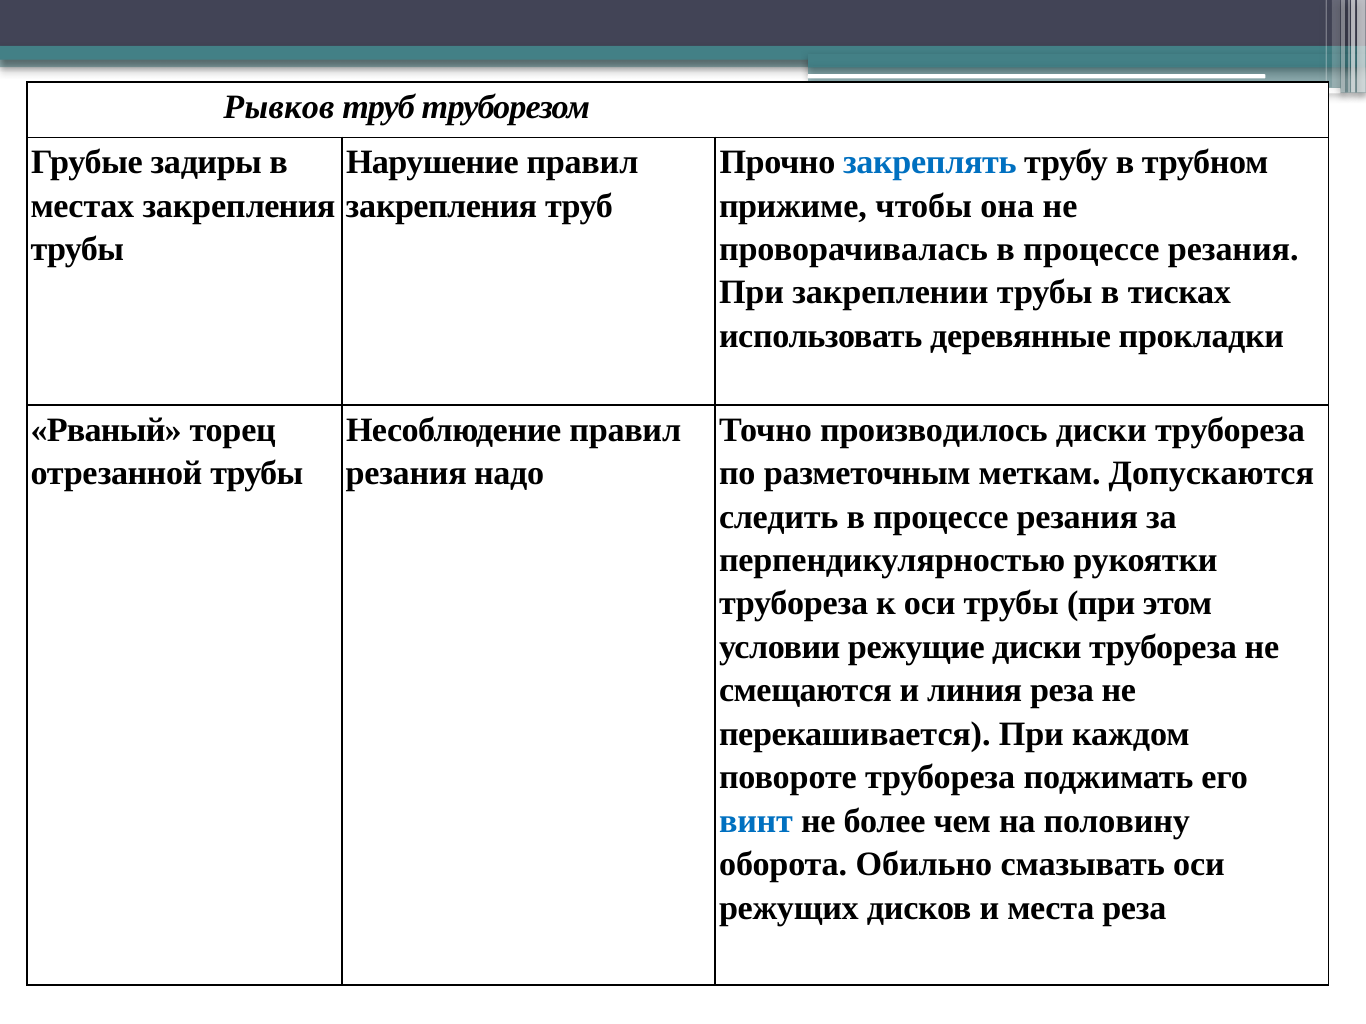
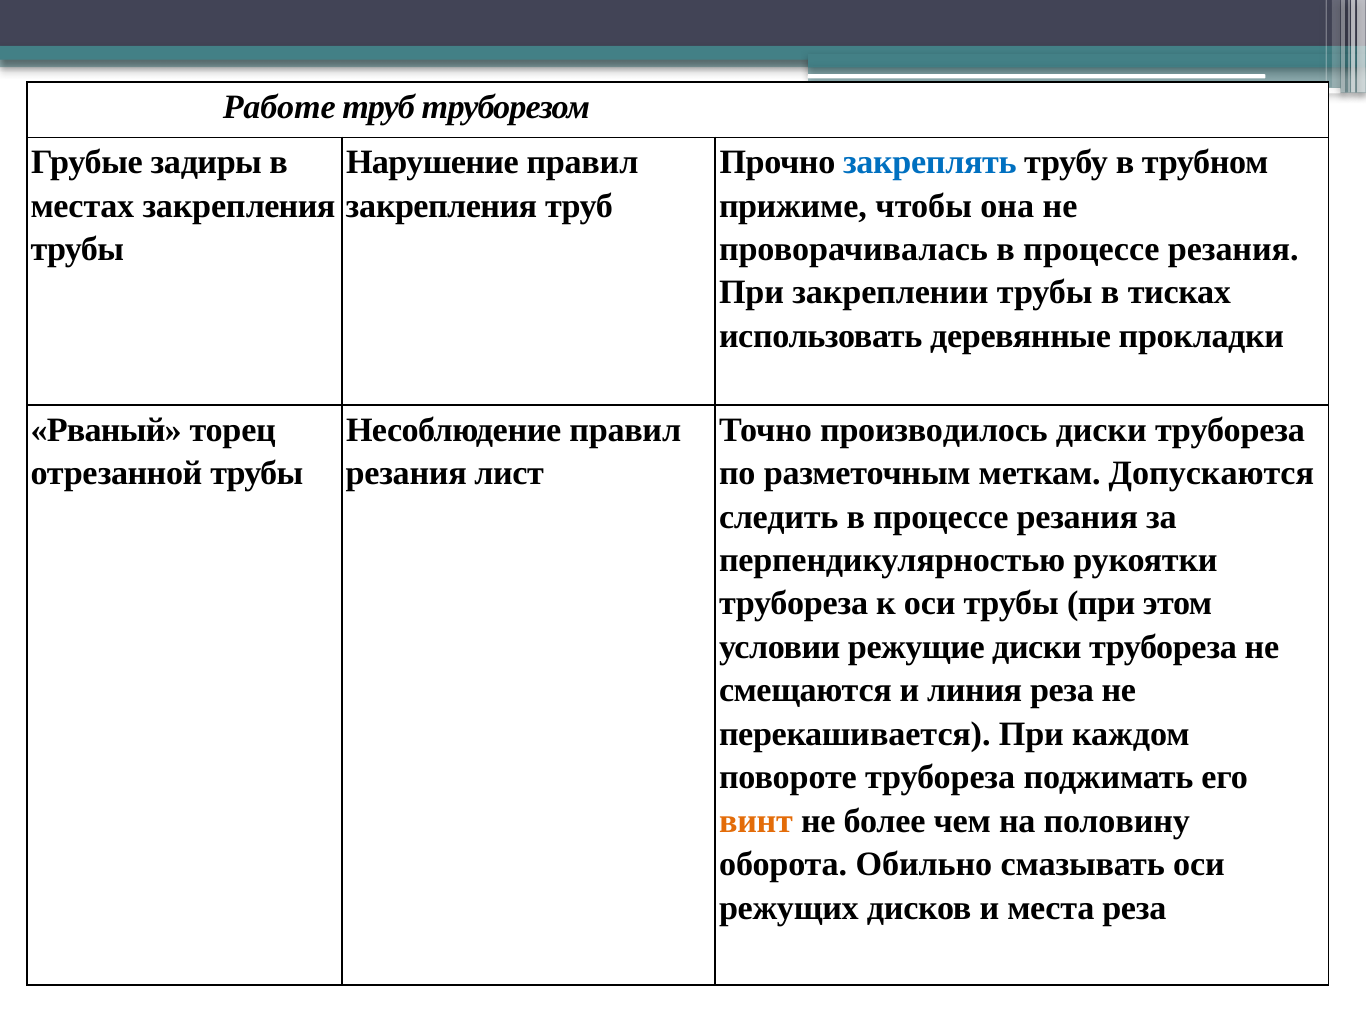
Рывков: Рывков -> Работе
надо: надо -> лист
винт colour: blue -> orange
